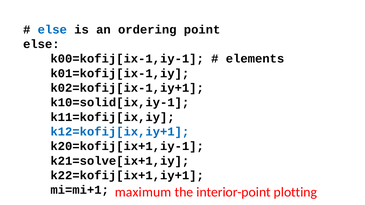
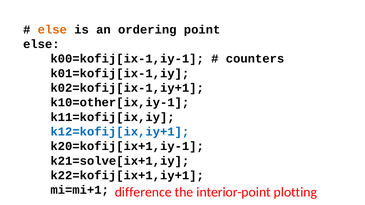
else at (52, 30) colour: blue -> orange
elements: elements -> counters
k10=solid[ix,iy-1: k10=solid[ix,iy-1 -> k10=other[ix,iy-1
maximum: maximum -> difference
